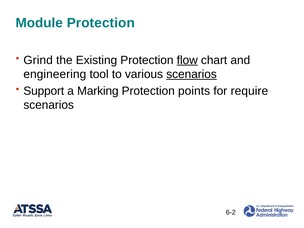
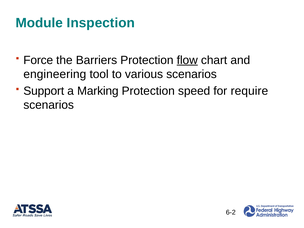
Module Protection: Protection -> Inspection
Grind: Grind -> Force
Existing: Existing -> Barriers
scenarios at (192, 74) underline: present -> none
points: points -> speed
